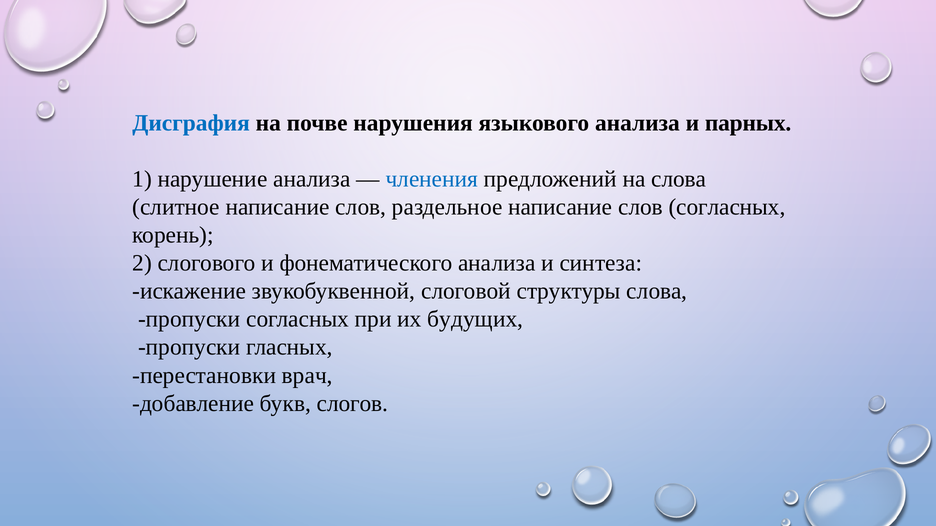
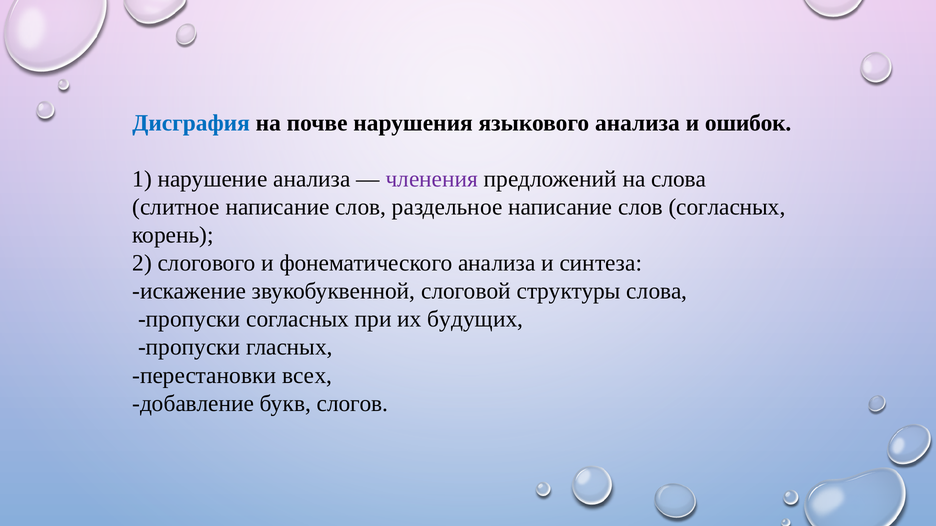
парных: парных -> ошибок
членения colour: blue -> purple
врач: врач -> всех
